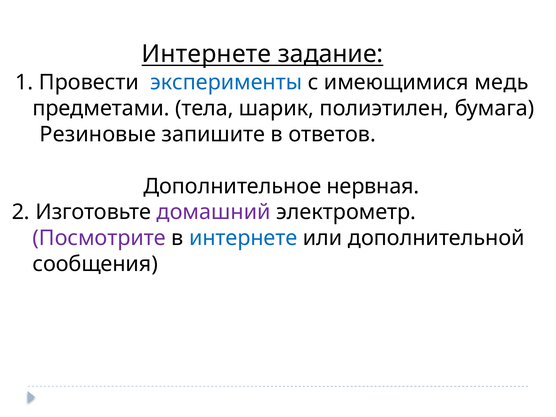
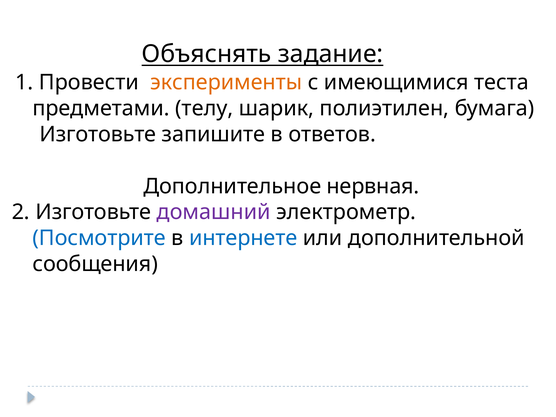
Интернете at (206, 54): Интернете -> Объяснять
эксперименты colour: blue -> orange
медь: медь -> теста
тела: тела -> телу
Резиновые at (98, 134): Резиновые -> Изготовьте
Посмотрите colour: purple -> blue
